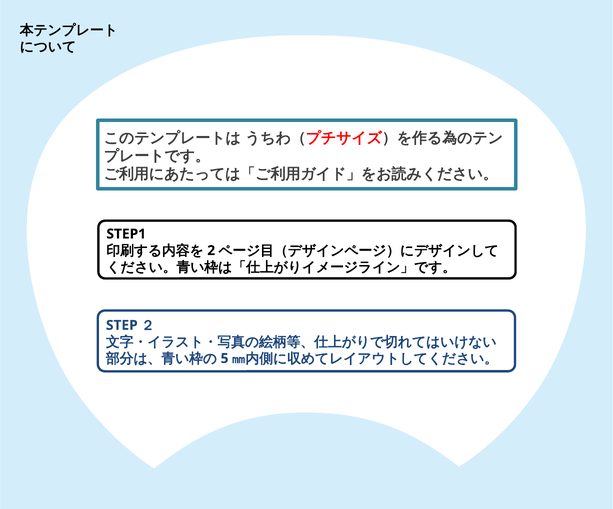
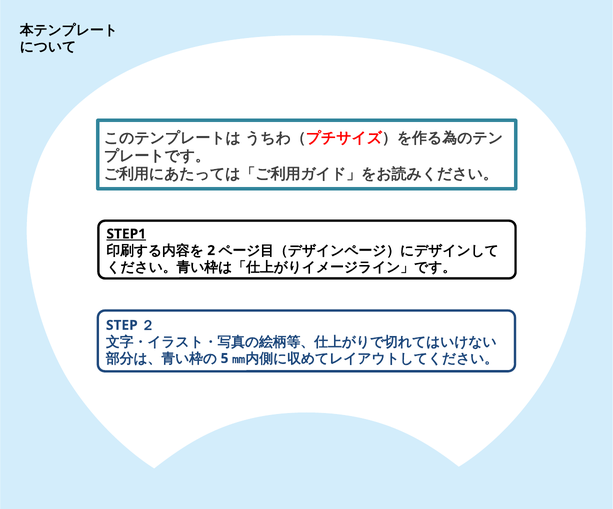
STEP1 underline: none -> present
